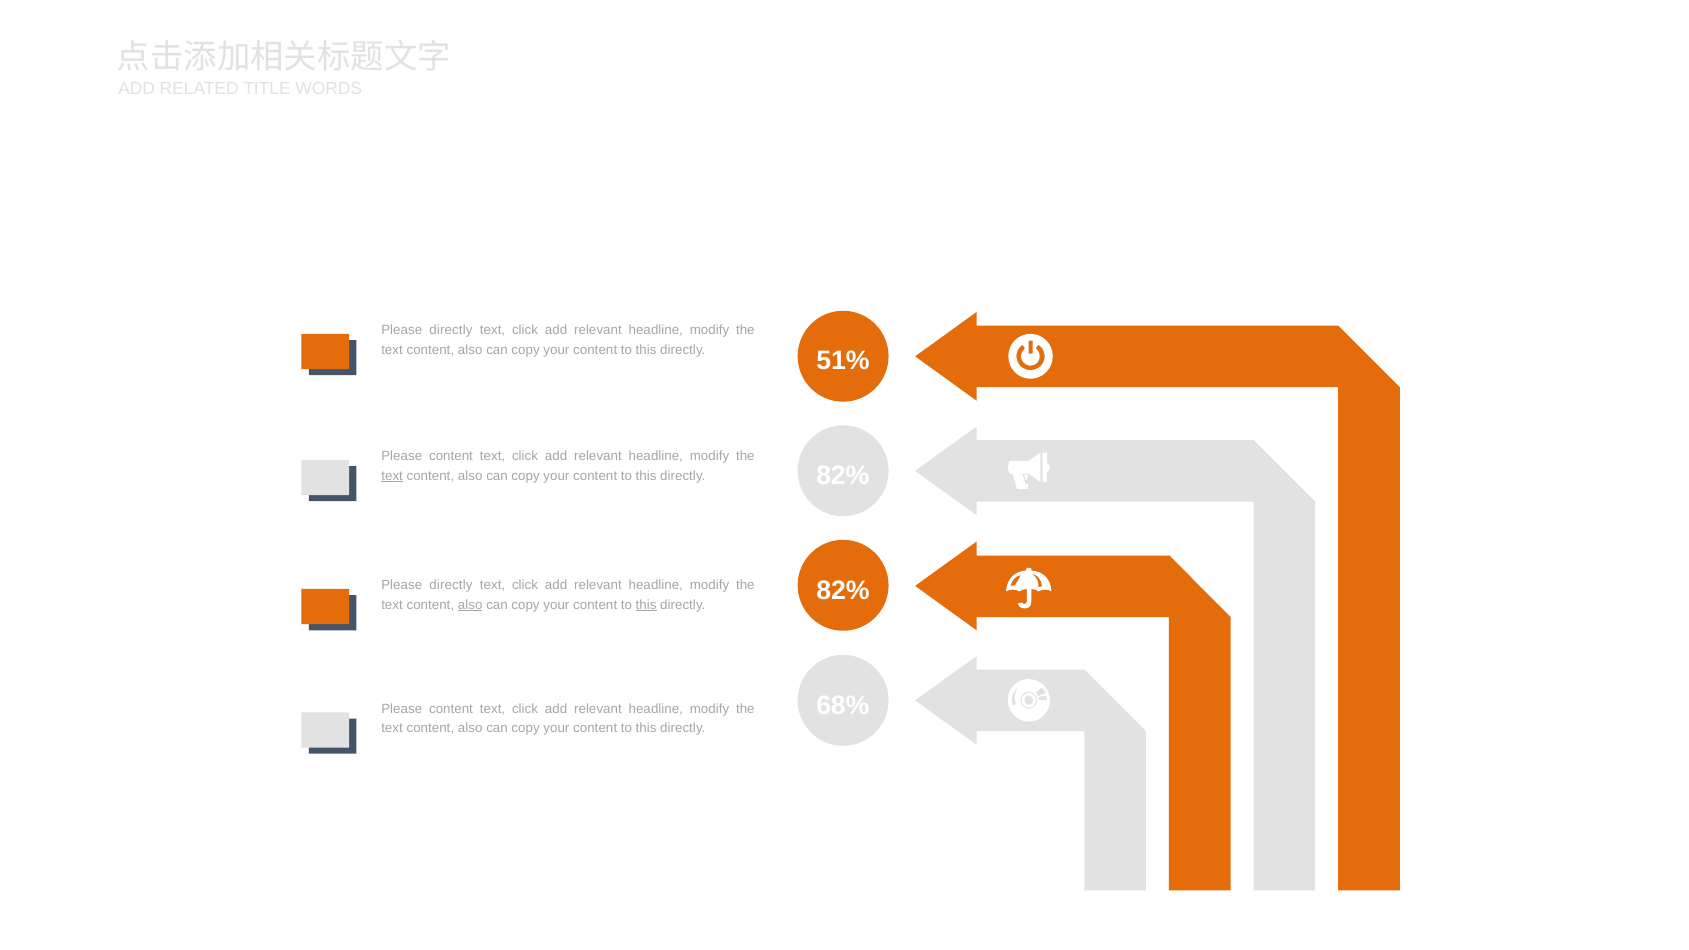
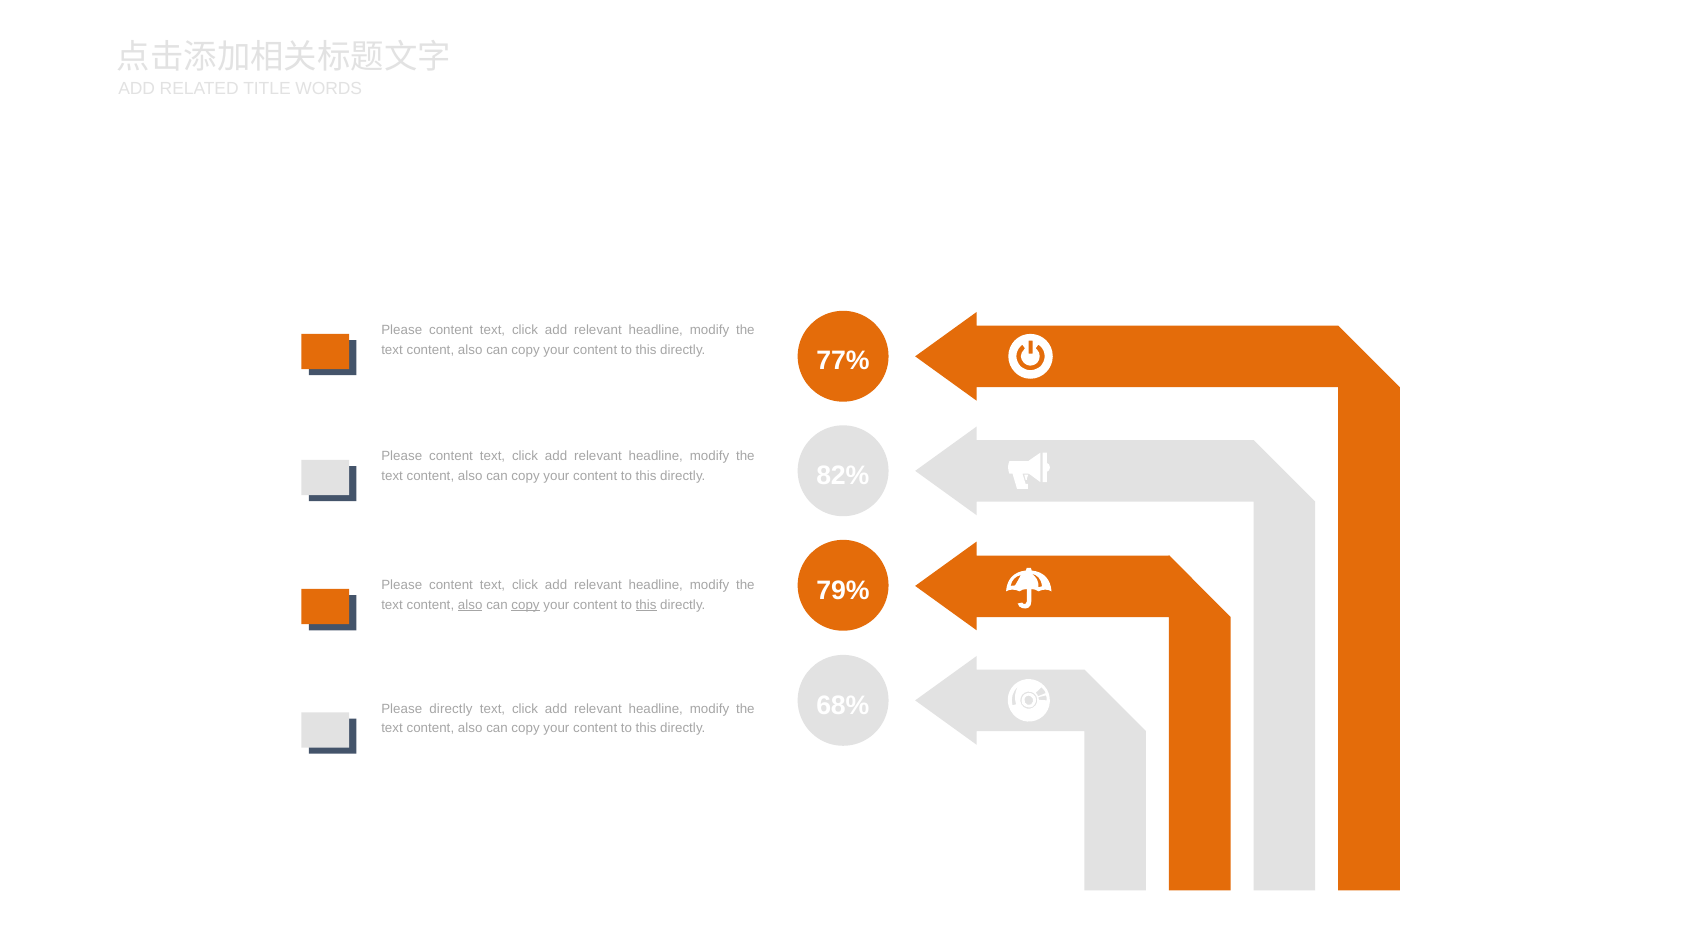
directly at (451, 331): directly -> content
51%: 51% -> 77%
text at (392, 476) underline: present -> none
82% at (843, 591): 82% -> 79%
directly at (451, 586): directly -> content
copy at (526, 605) underline: none -> present
content at (451, 709): content -> directly
